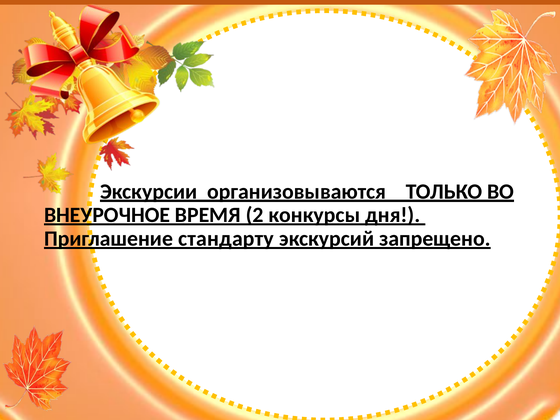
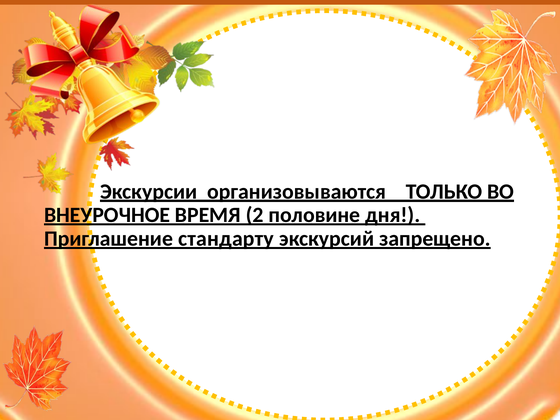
конкурсы: конкурсы -> половине
